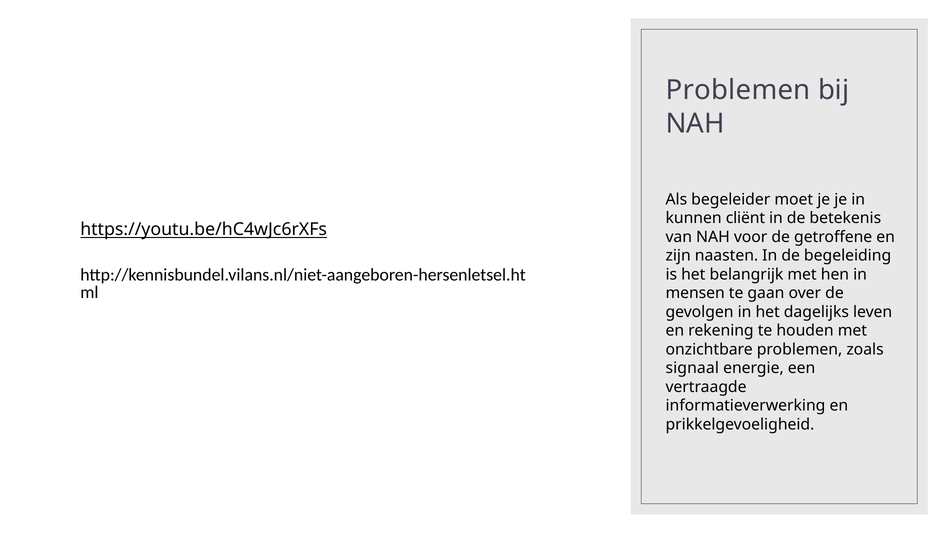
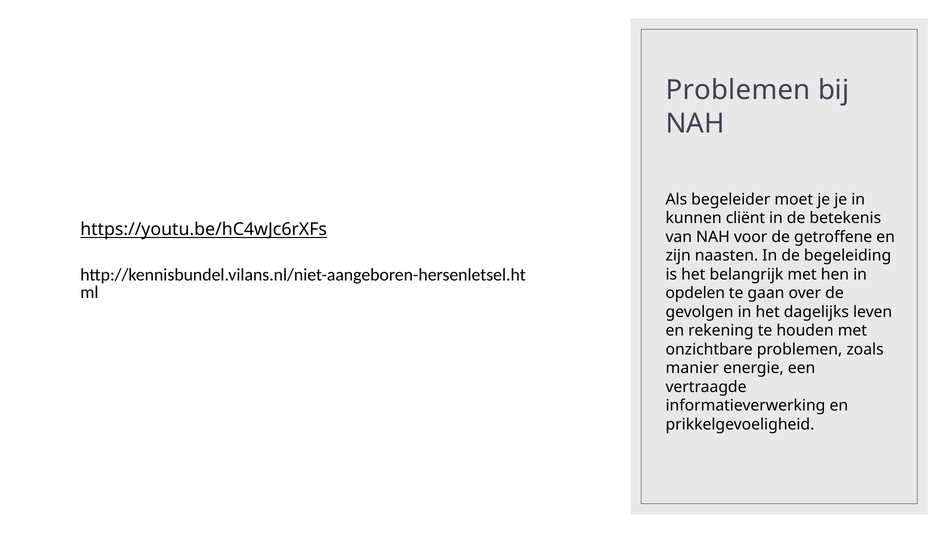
mensen: mensen -> opdelen
signaal: signaal -> manier
